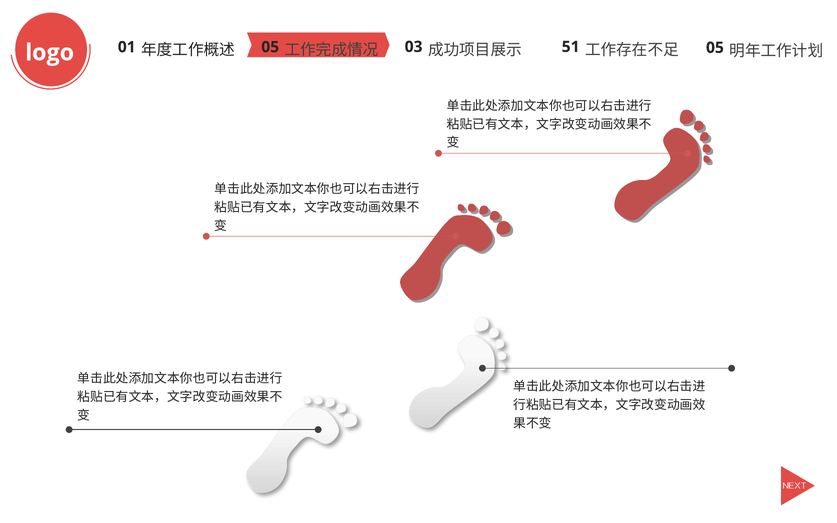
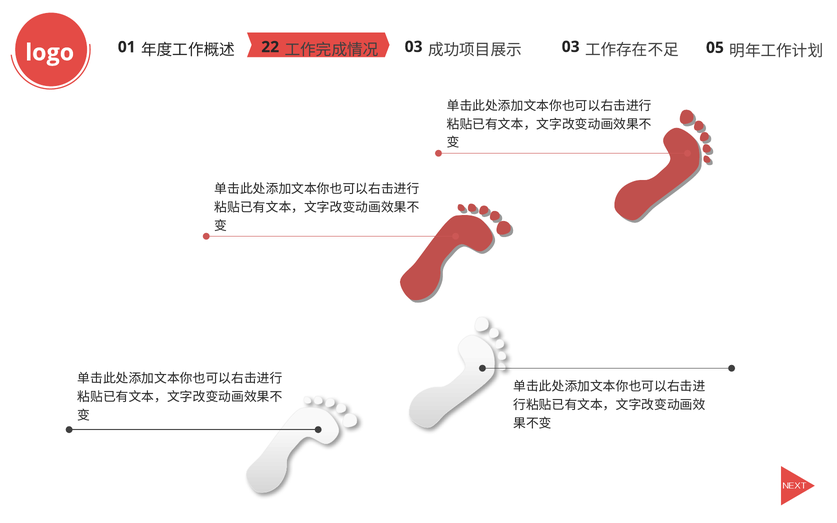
05 at (270, 47): 05 -> 22
51 at (571, 47): 51 -> 03
